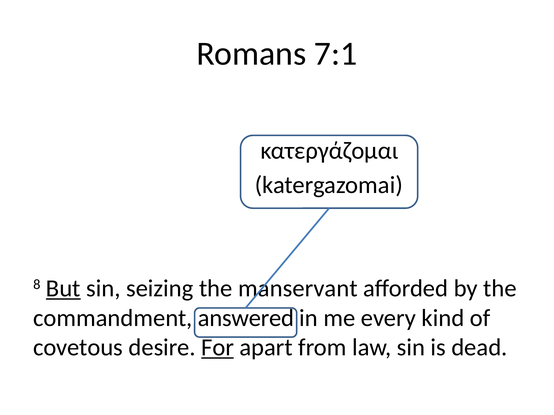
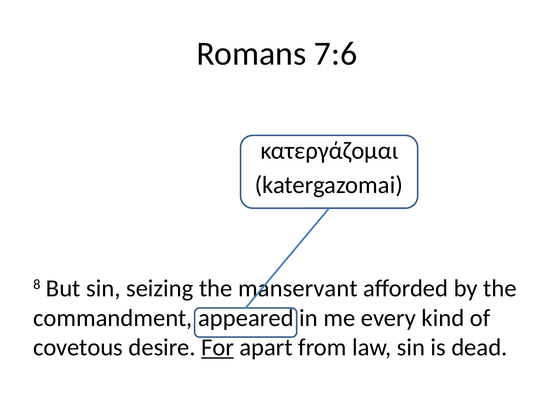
7:1: 7:1 -> 7:6
But underline: present -> none
answered: answered -> appeared
